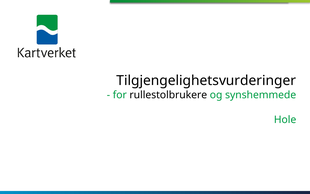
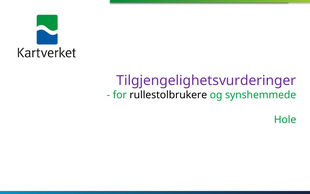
Tilgjengelighetsvurderinger colour: black -> purple
